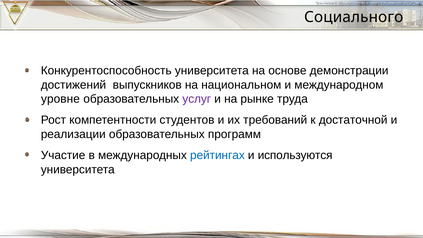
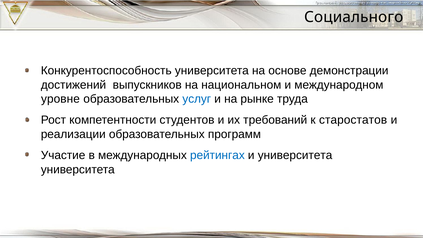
услуг colour: purple -> blue
достаточной: достаточной -> старостатов
и используются: используются -> университета
